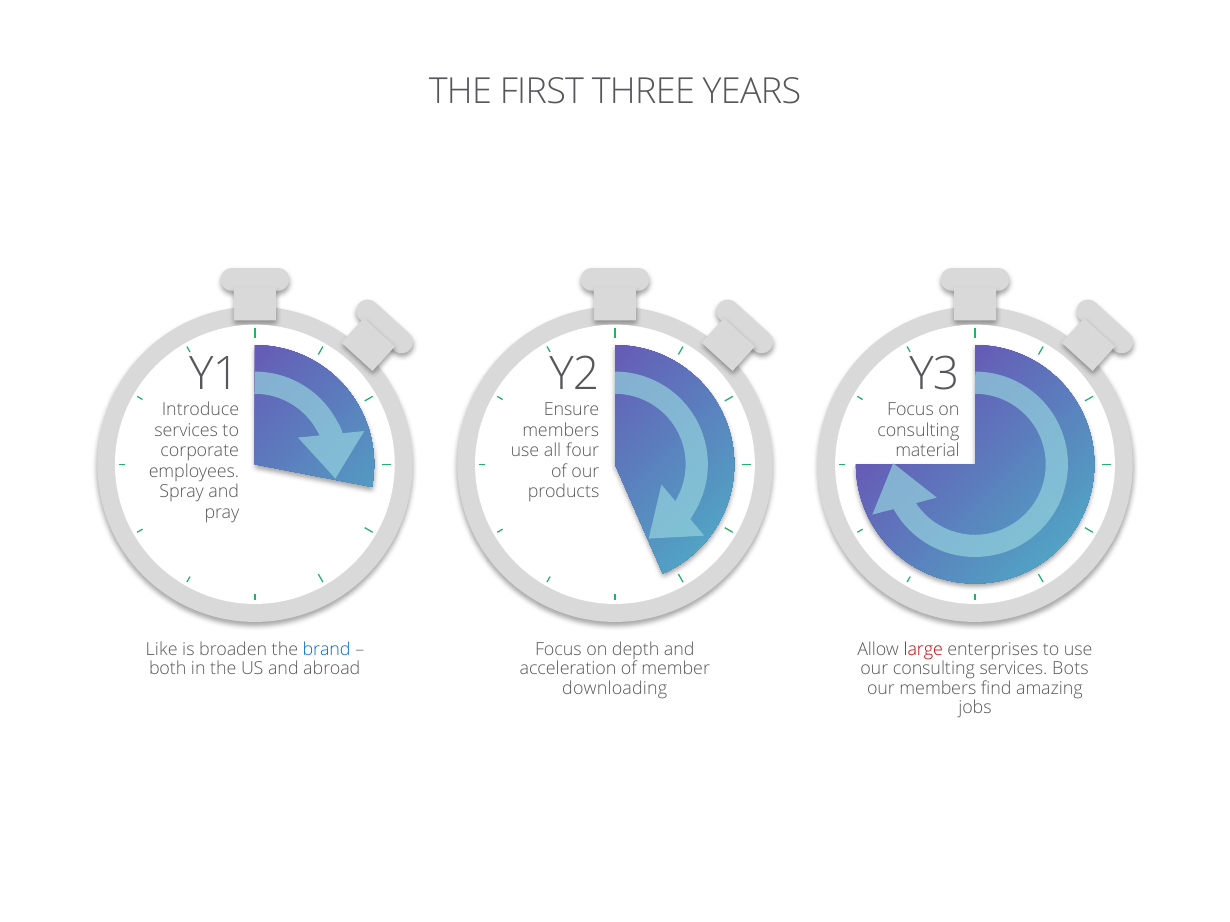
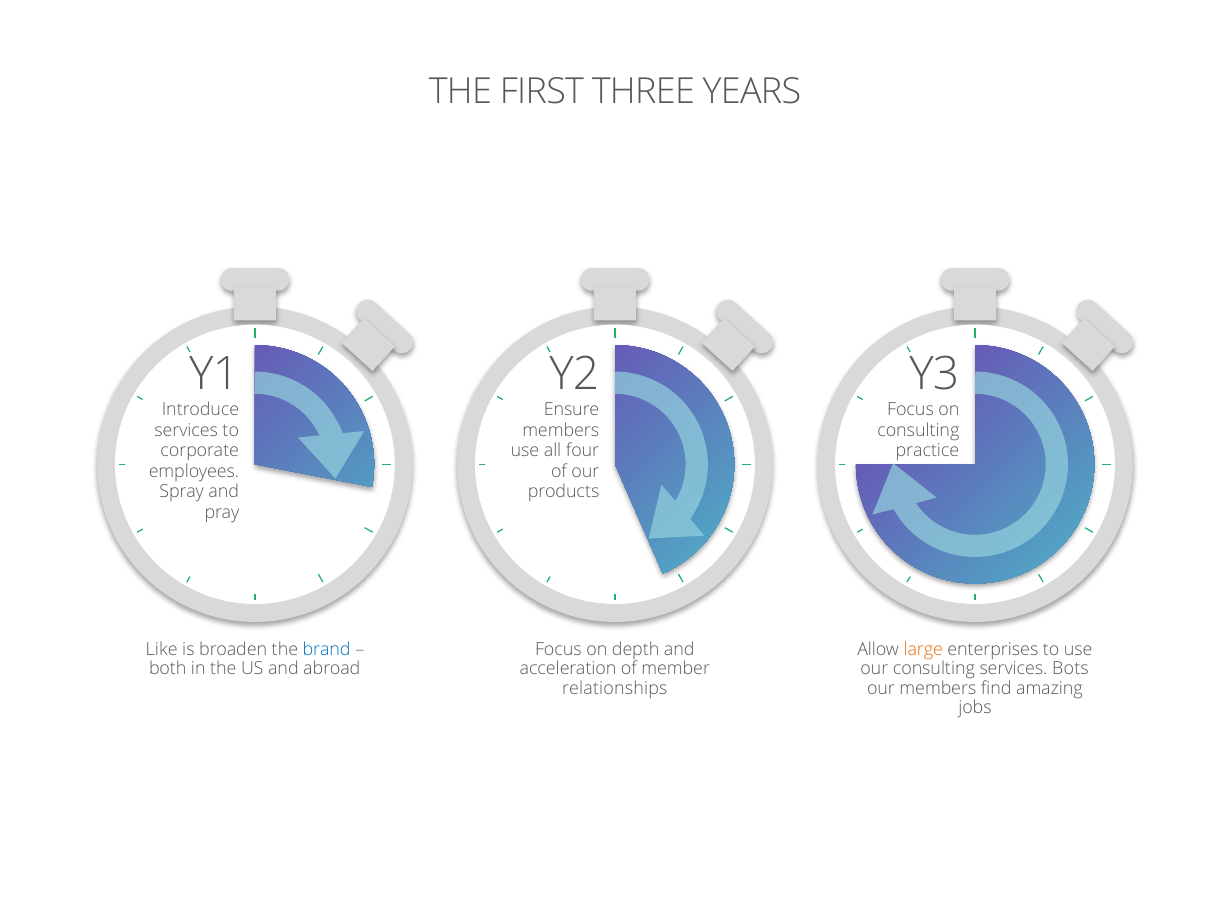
material: material -> practice
large colour: red -> orange
downloading: downloading -> relationships
